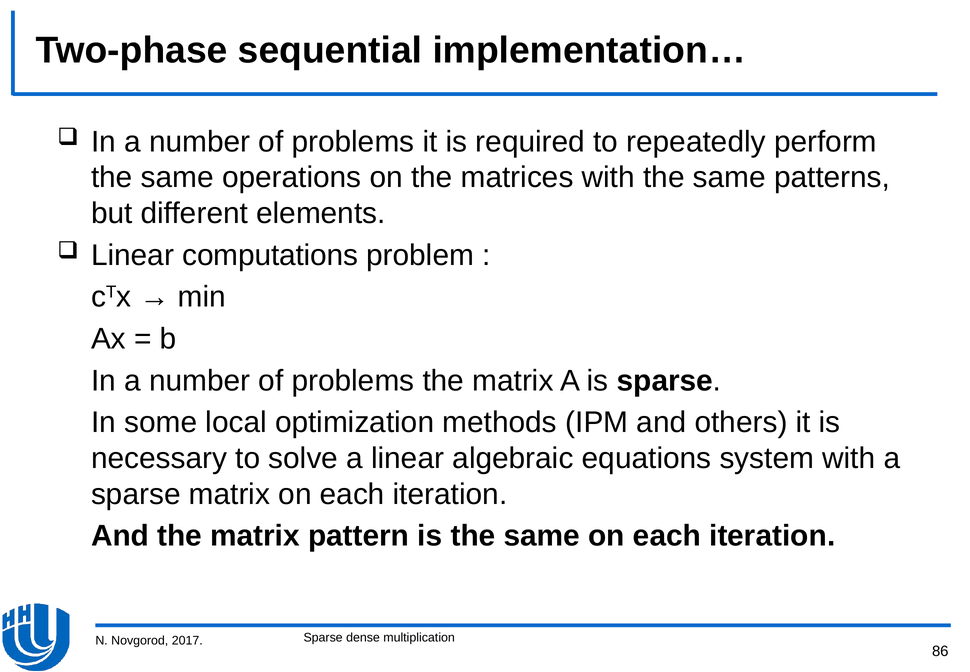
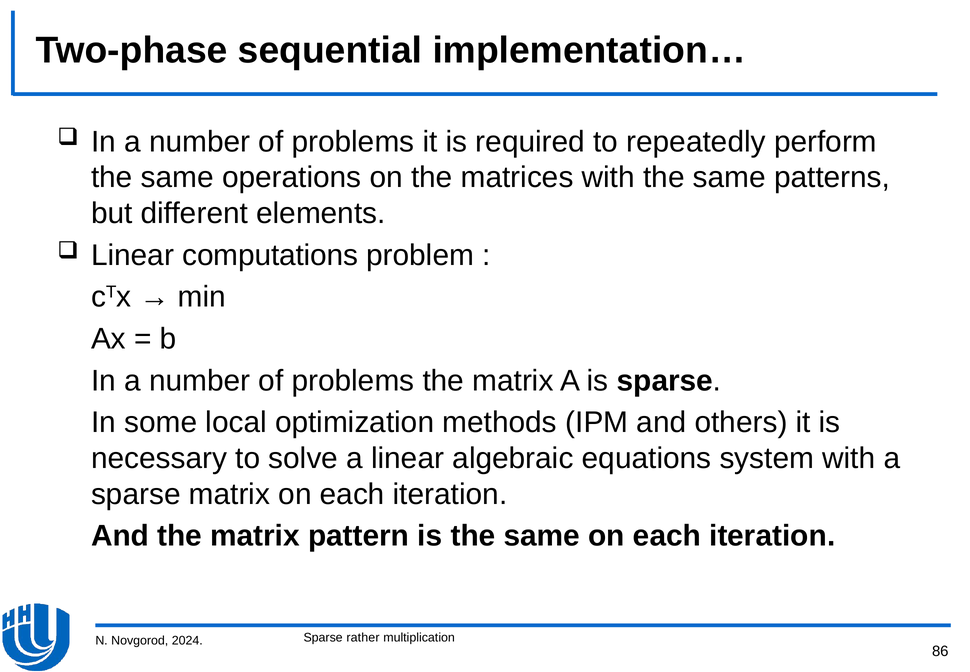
2017: 2017 -> 2024
dense: dense -> rather
